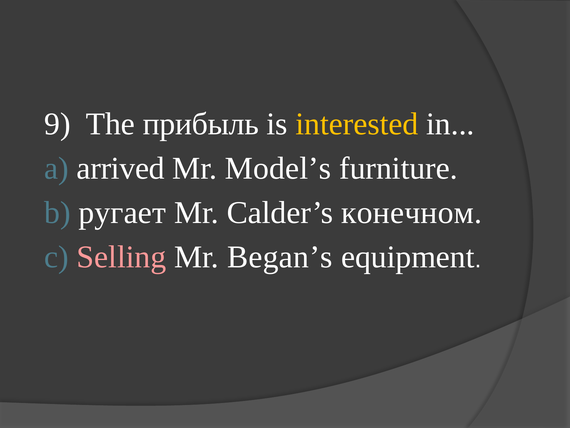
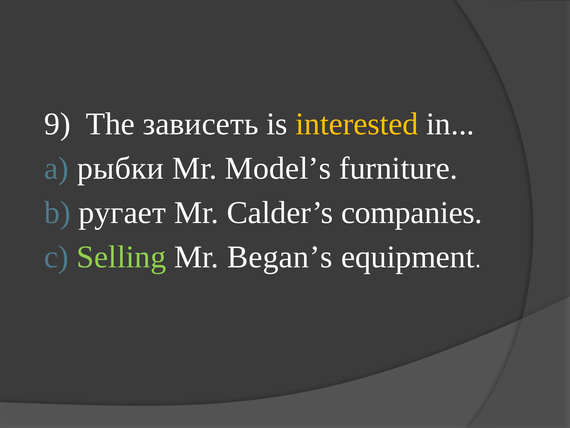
прибыль: прибыль -> зависеть
arrived: arrived -> рыбки
конечном: конечном -> companies
Selling colour: pink -> light green
